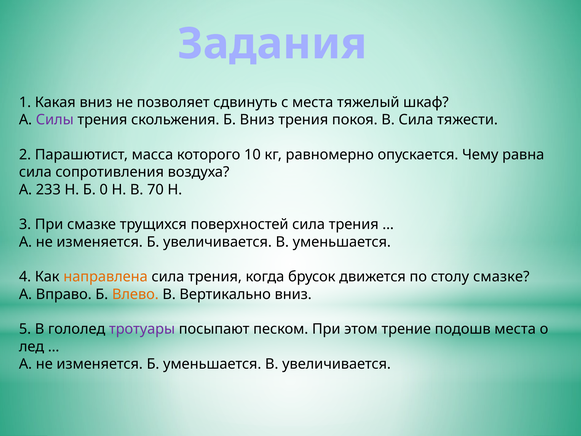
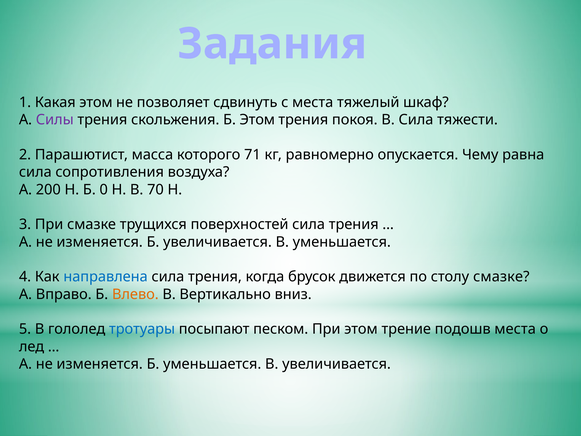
Какая вниз: вниз -> этом
Б Вниз: Вниз -> Этом
10: 10 -> 71
233: 233 -> 200
направлена colour: orange -> blue
тротуары colour: purple -> blue
